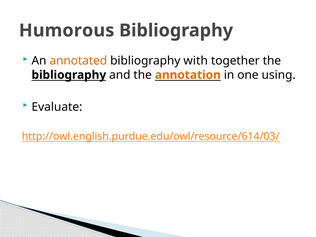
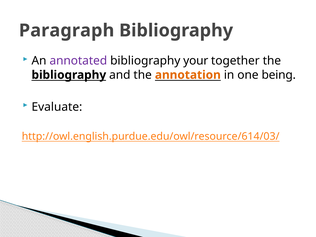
Humorous: Humorous -> Paragraph
annotated colour: orange -> purple
with: with -> your
using: using -> being
